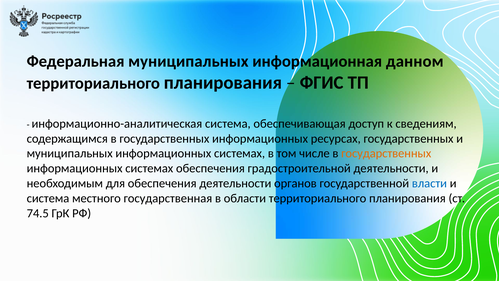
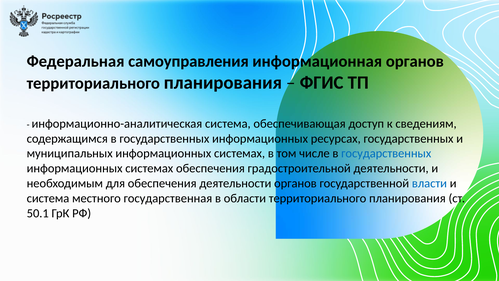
Федеральная муниципальных: муниципальных -> самоуправления
информационная данном: данном -> органов
государственных at (386, 153) colour: orange -> blue
74.5: 74.5 -> 50.1
